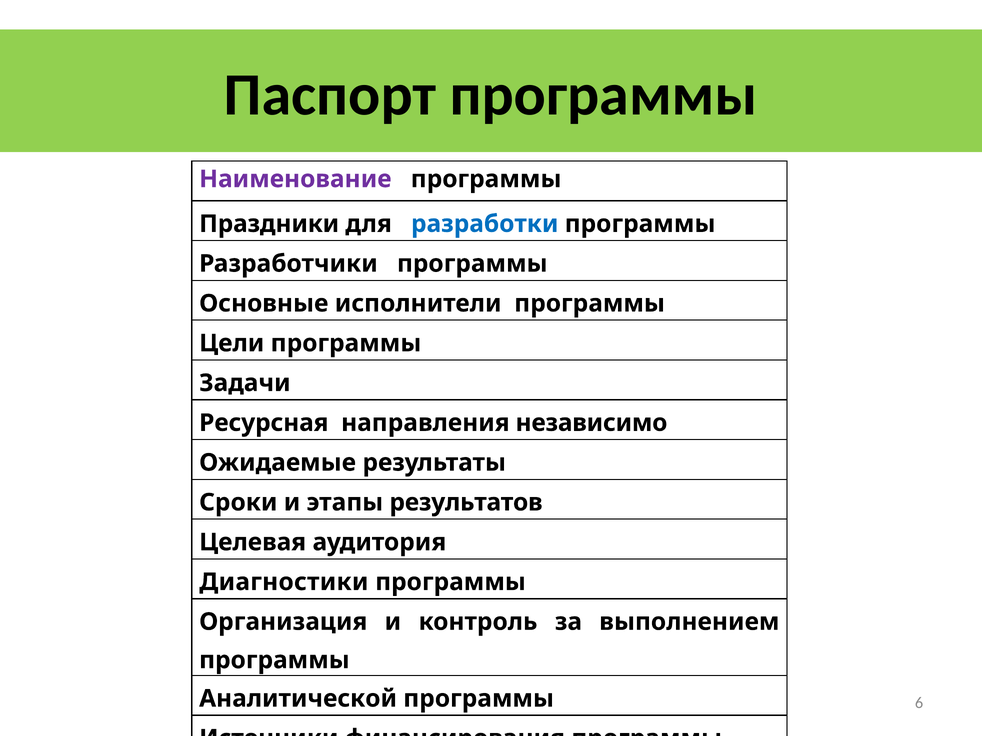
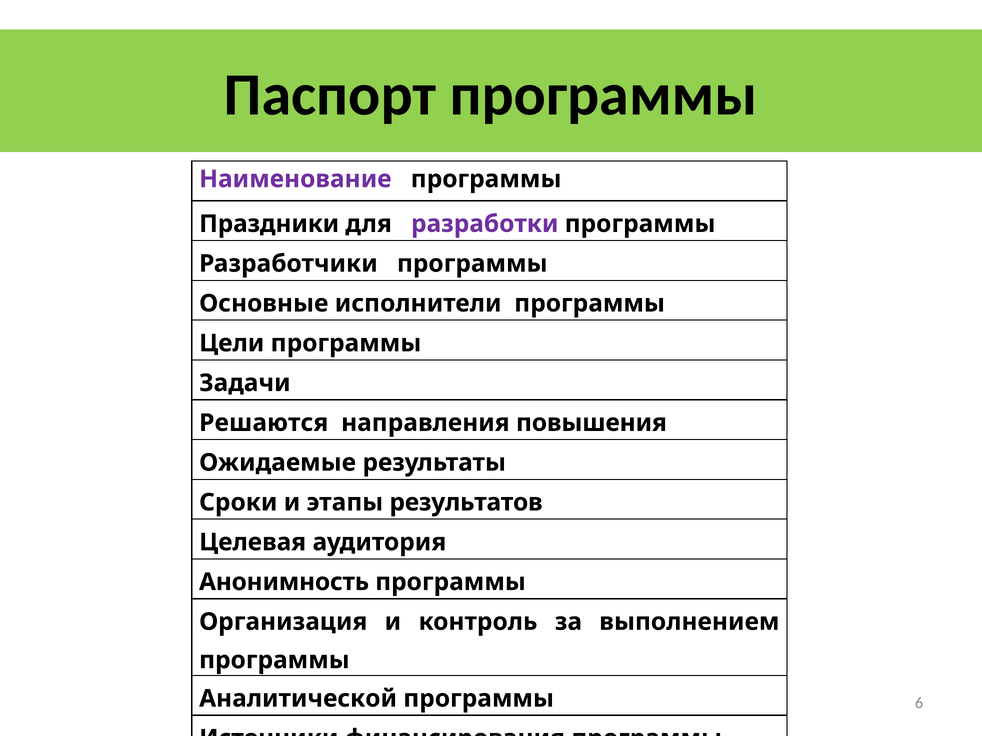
разработки colour: blue -> purple
Ресурсная: Ресурсная -> Решаются
независимо: независимо -> повышения
Диагностики: Диагностики -> Анонимность
